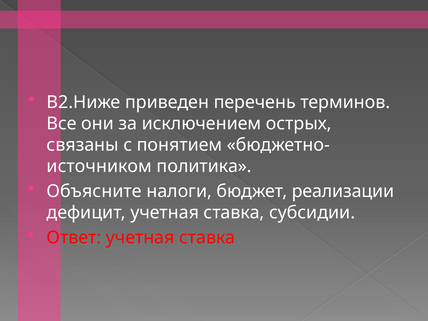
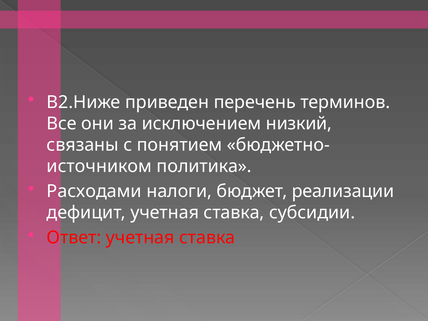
острых: острых -> низкий
Объясните: Объясните -> Расходами
